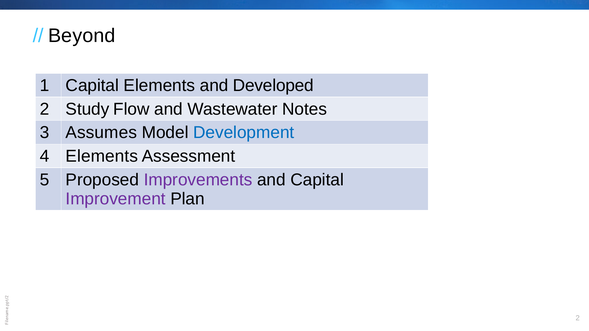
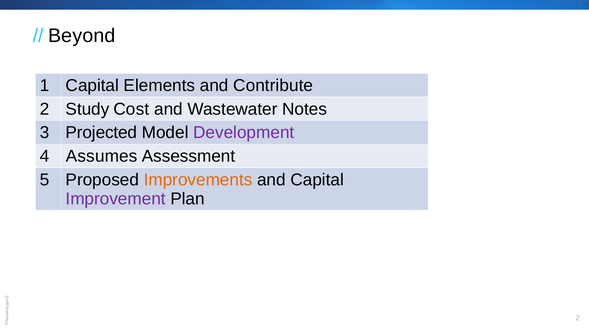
Developed: Developed -> Contribute
Flow: Flow -> Cost
Assumes: Assumes -> Projected
Development colour: blue -> purple
4 Elements: Elements -> Assumes
Improvements colour: purple -> orange
